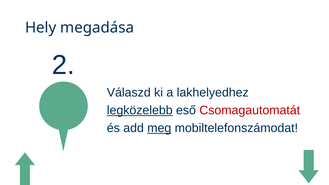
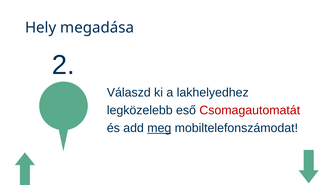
legközelebb underline: present -> none
